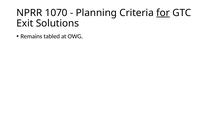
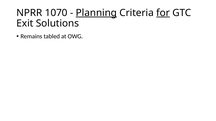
Planning underline: none -> present
